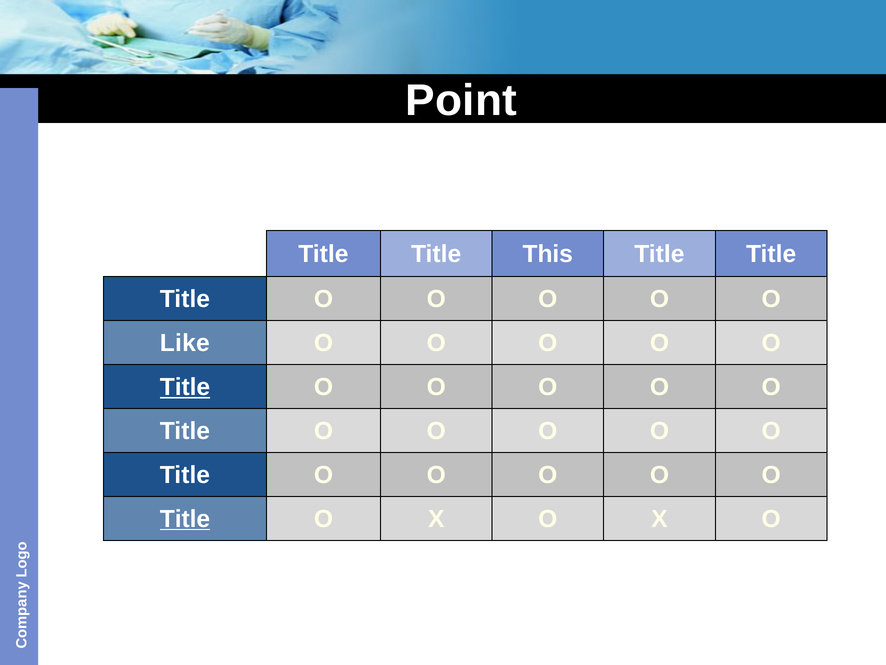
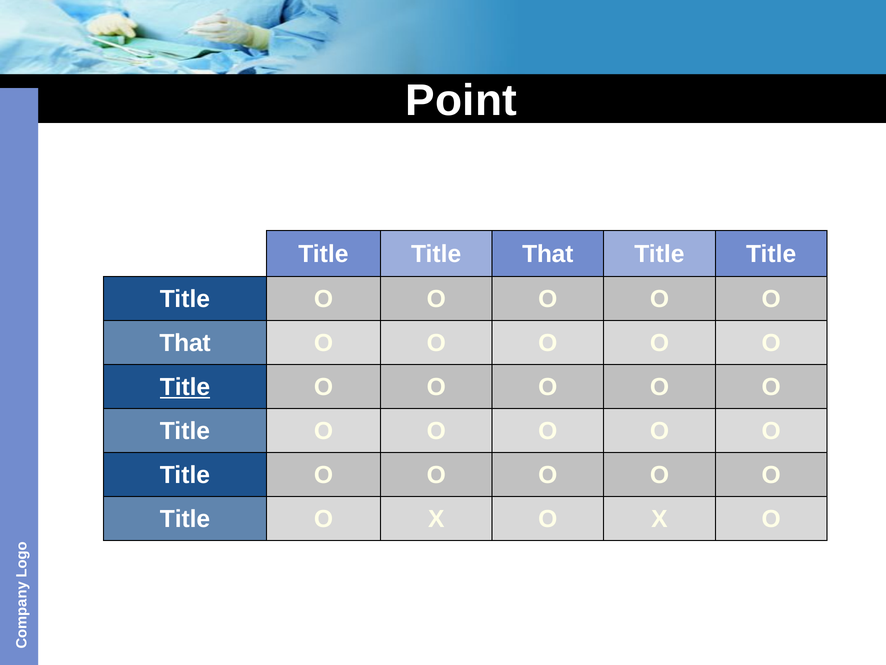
Title This: This -> That
Like at (185, 343): Like -> That
Title at (185, 519) underline: present -> none
